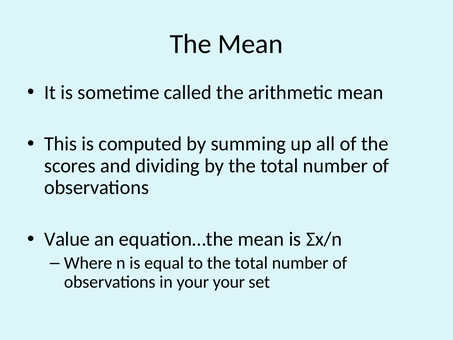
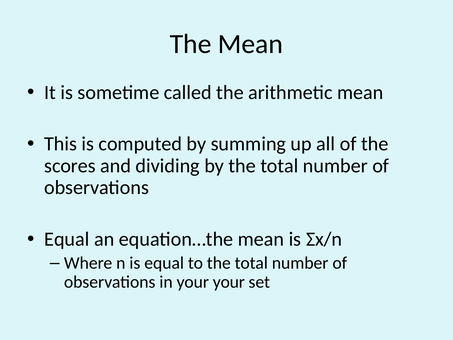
Value at (67, 239): Value -> Equal
